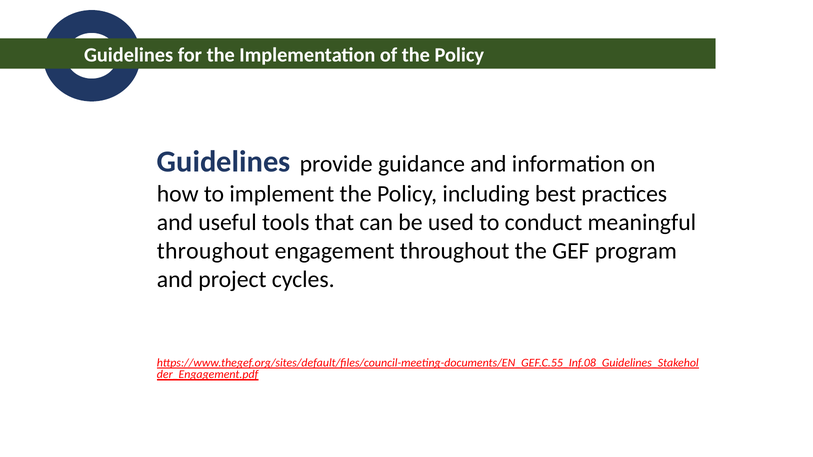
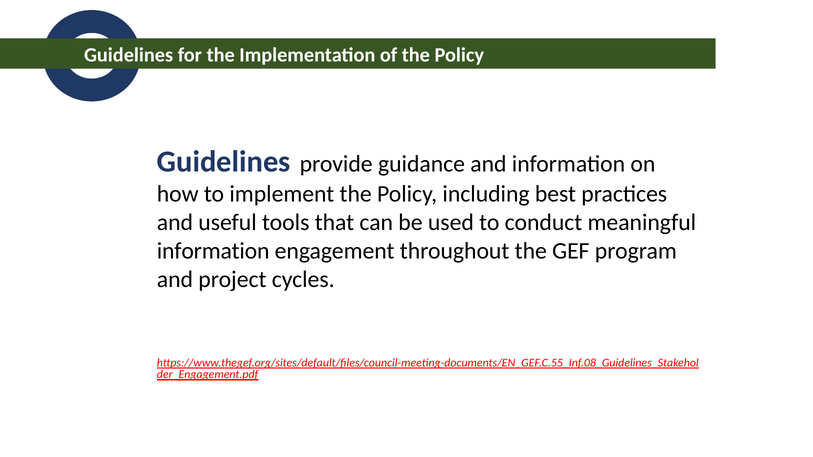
throughout at (213, 251): throughout -> information
